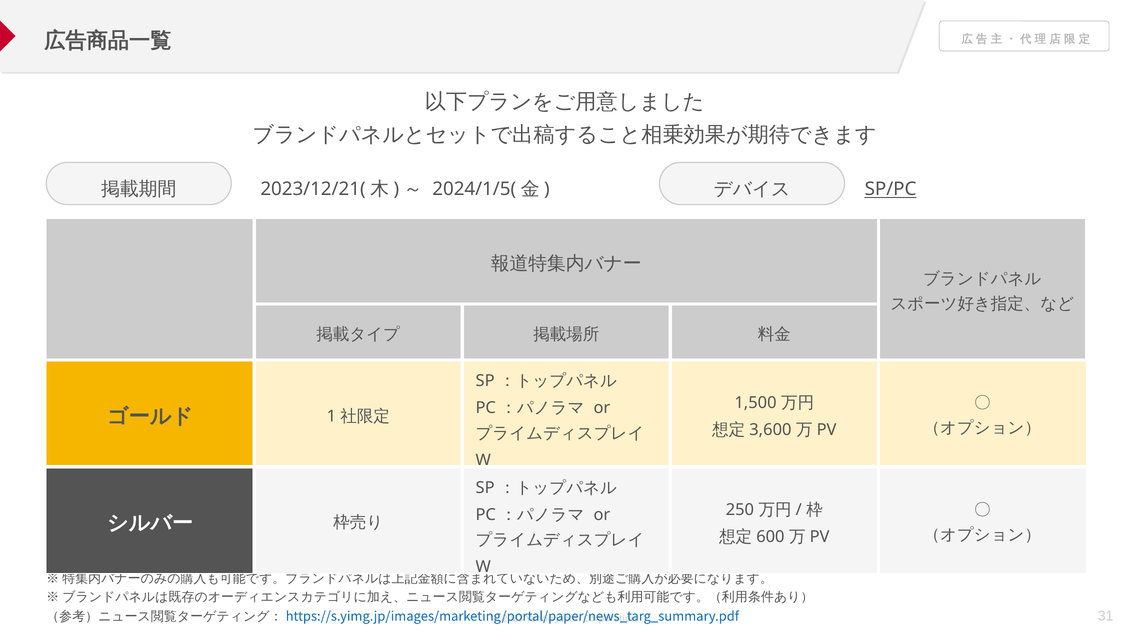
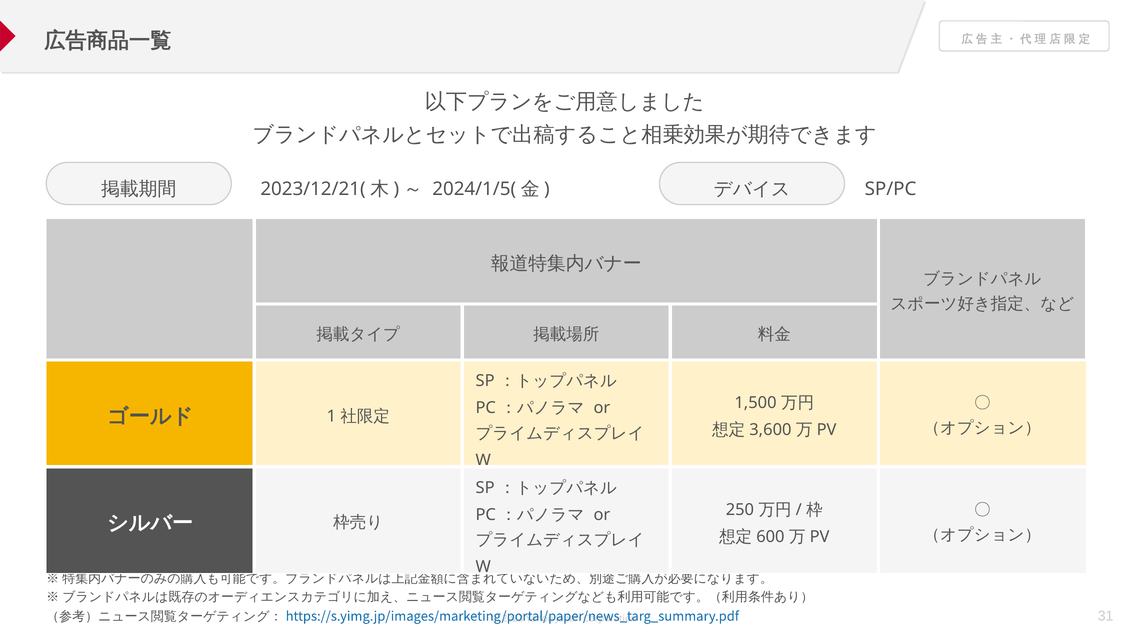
SP/PC underline: present -> none
